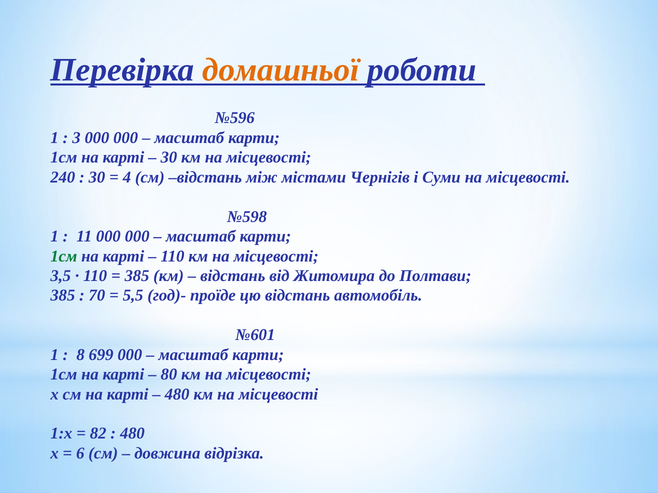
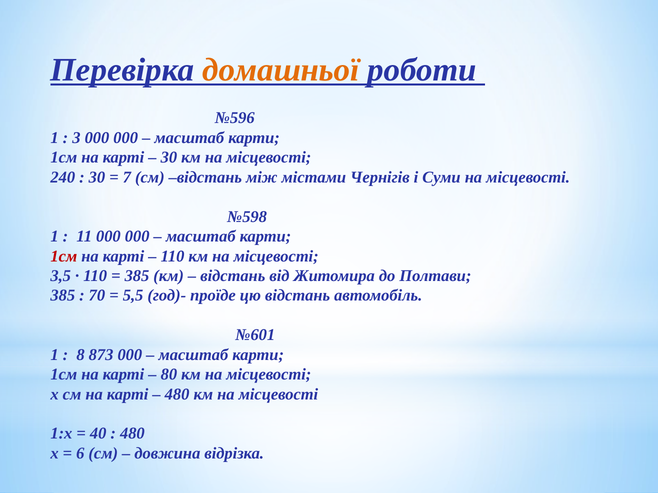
4: 4 -> 7
1см at (64, 256) colour: green -> red
699: 699 -> 873
82: 82 -> 40
